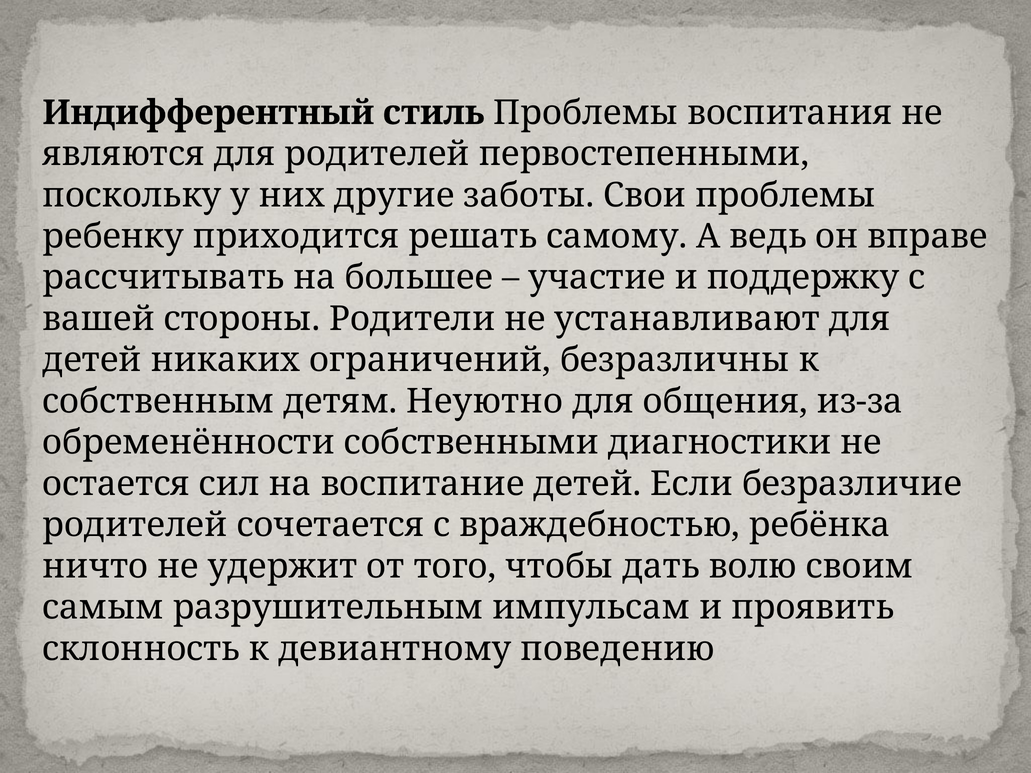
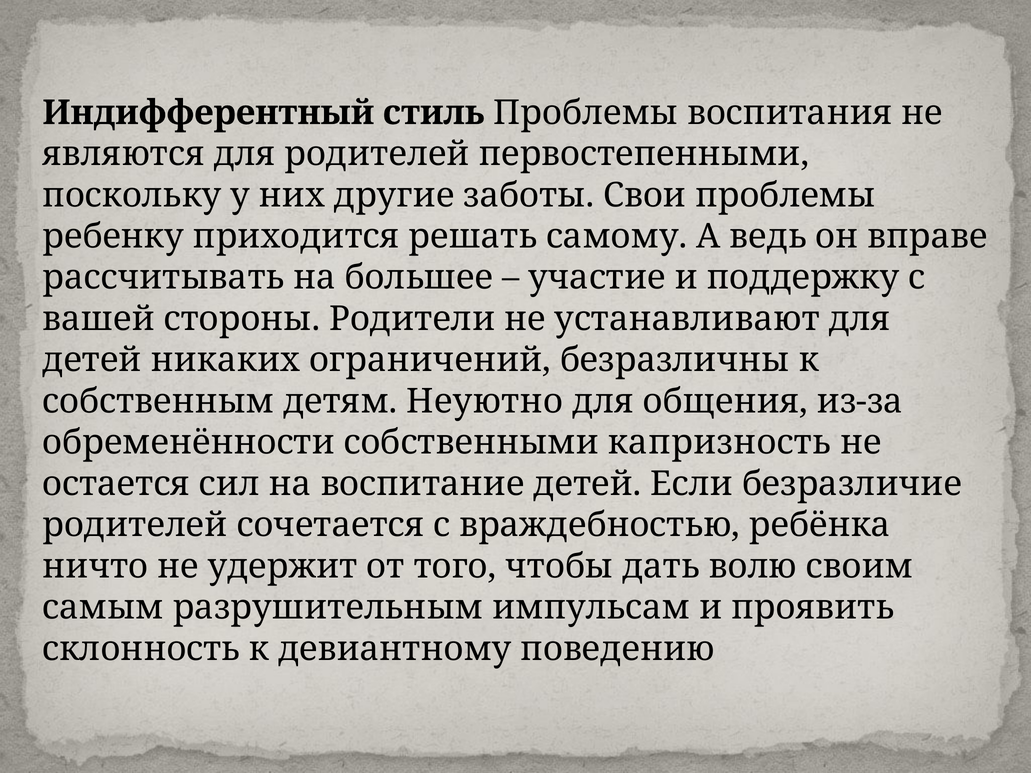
диагностики: диагностики -> капризность
